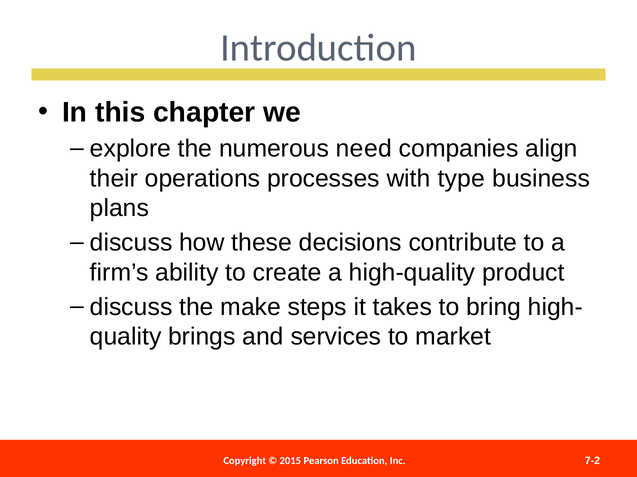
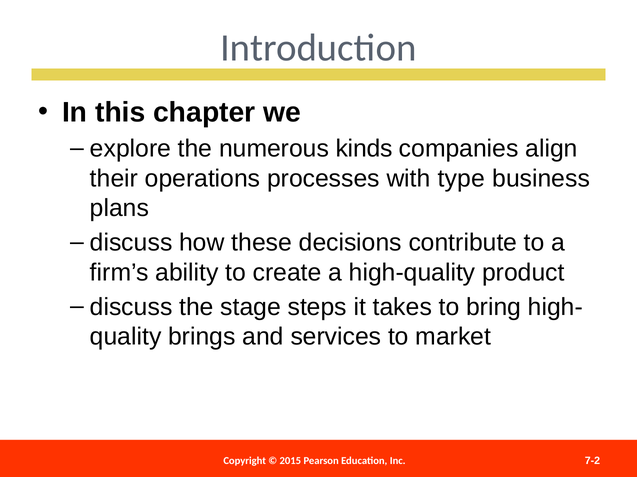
need: need -> kinds
make: make -> stage
